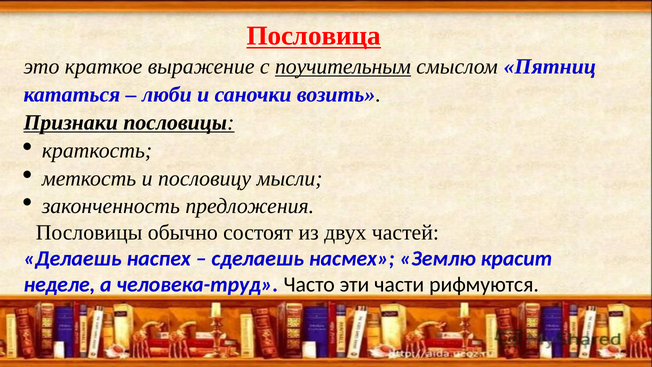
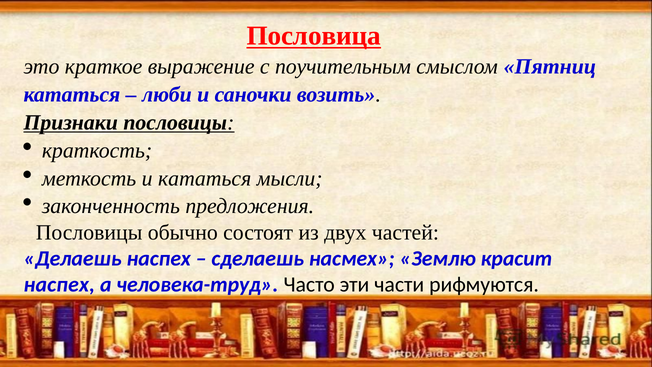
поучительным underline: present -> none
и пословицу: пословицу -> кататься
неделе at (59, 284): неделе -> наспех
